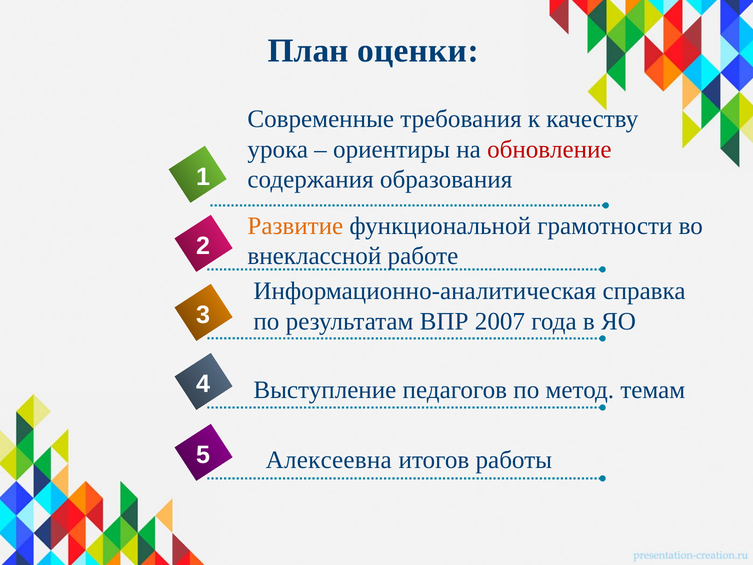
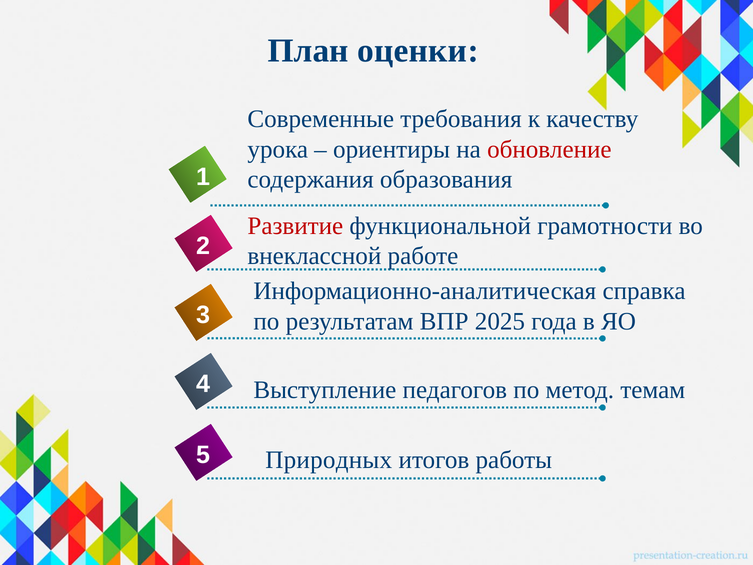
Развитие colour: orange -> red
2007: 2007 -> 2025
Алексеевна: Алексеевна -> Природных
